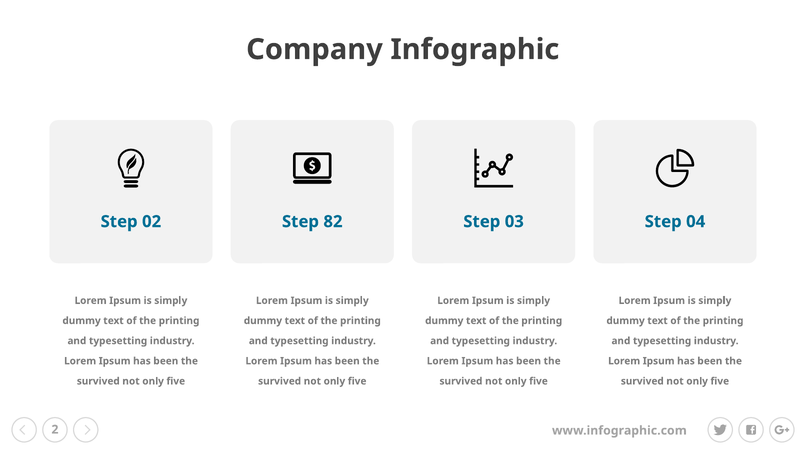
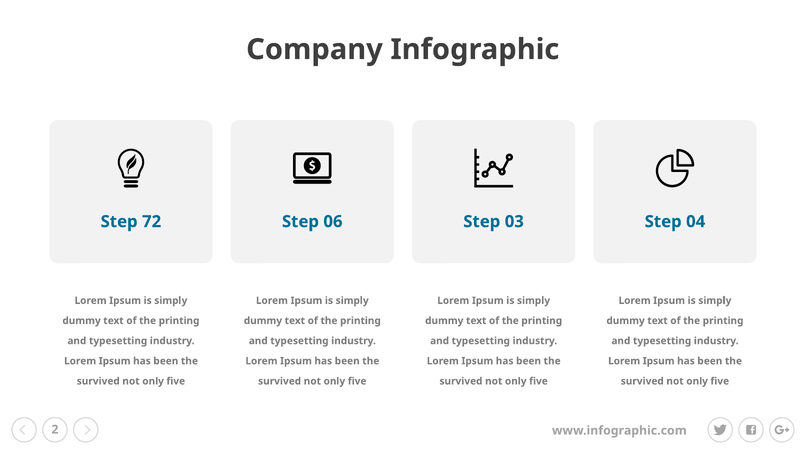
02: 02 -> 72
82: 82 -> 06
